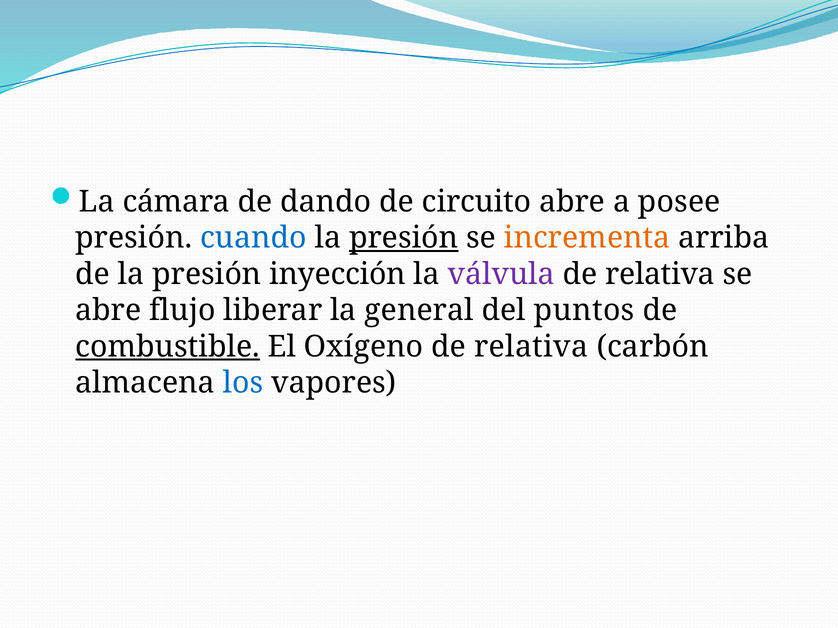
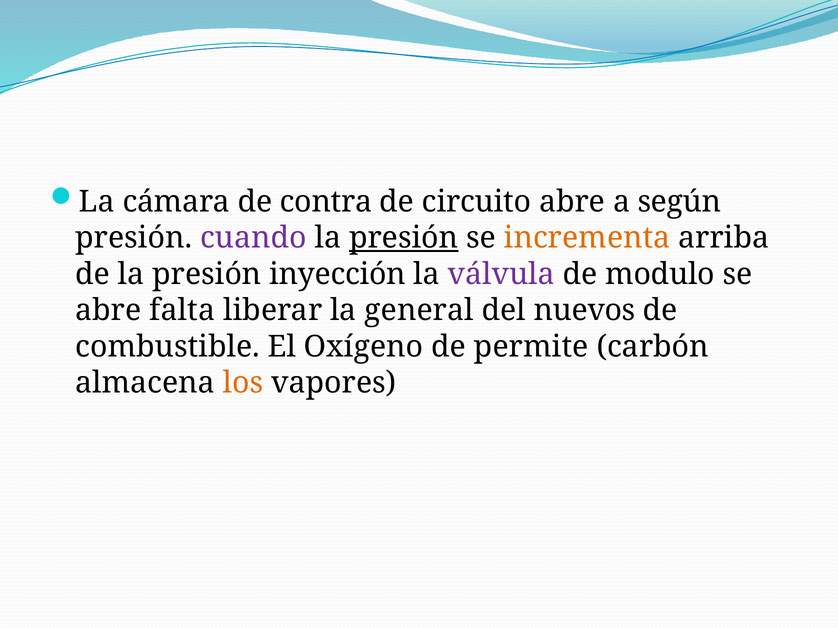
dando: dando -> contra
posee: posee -> según
cuando colour: blue -> purple
relativa at (660, 274): relativa -> modulo
flujo: flujo -> falta
puntos: puntos -> nuevos
combustible underline: present -> none
relativa at (531, 347): relativa -> permite
los colour: blue -> orange
